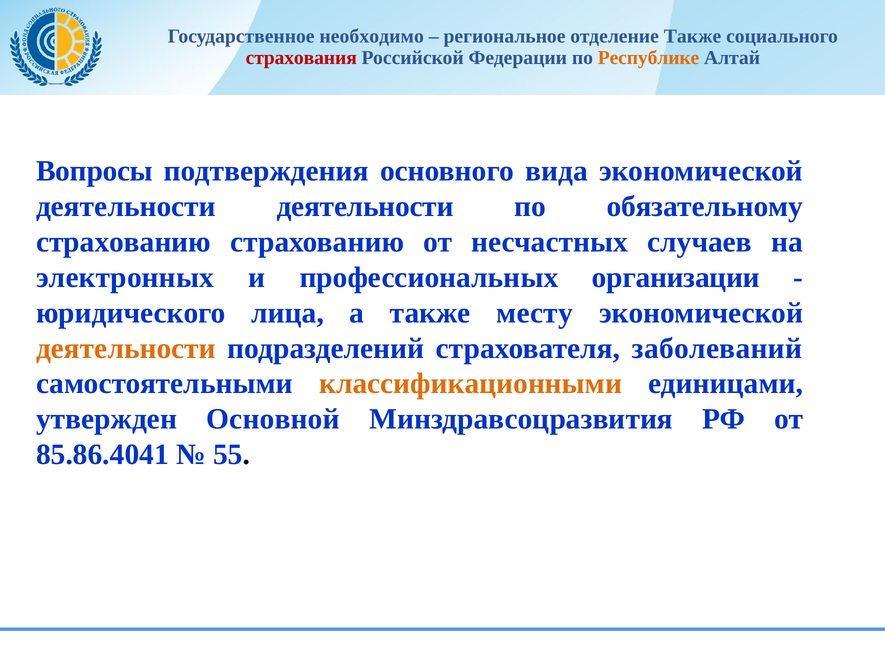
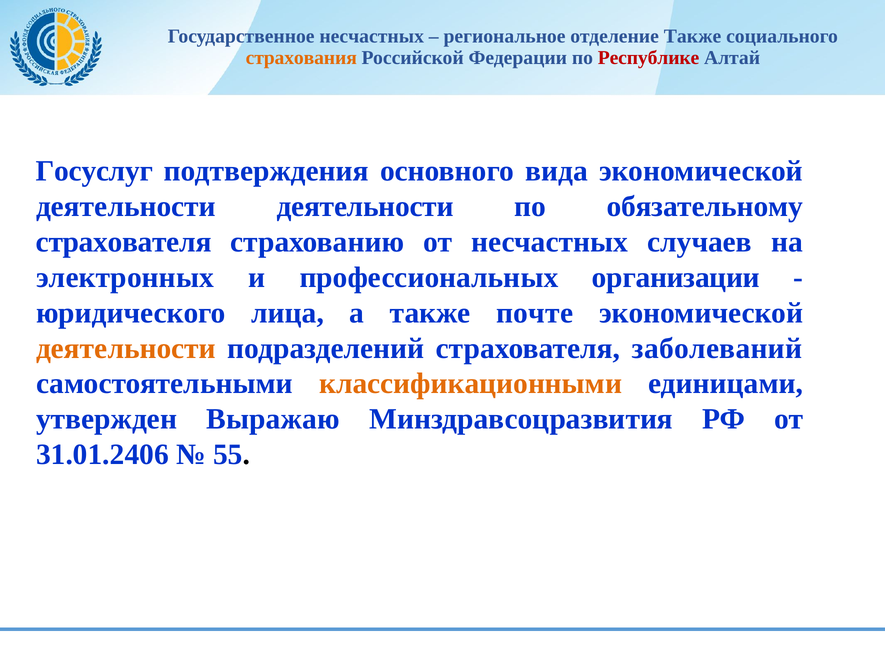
Государственное необходимо: необходимо -> несчастных
страхования colour: red -> orange
Республике colour: orange -> red
Вопросы: Вопросы -> Госуслуг
страхованию at (123, 242): страхованию -> страхователя
месту: месту -> почте
Основной: Основной -> Выражаю
85.86.4041: 85.86.4041 -> 31.01.2406
